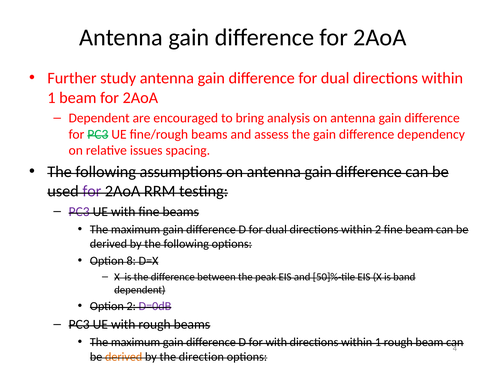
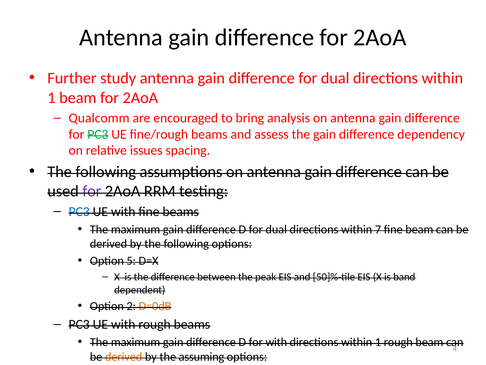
Dependent at (99, 118): Dependent -> Qualcomm
PC3 at (79, 211) colour: purple -> blue
within 2: 2 -> 7
8: 8 -> 5
D=0dB at (155, 306) colour: purple -> orange
direction: direction -> assuming
